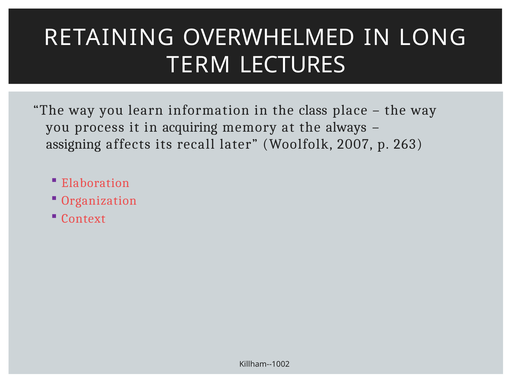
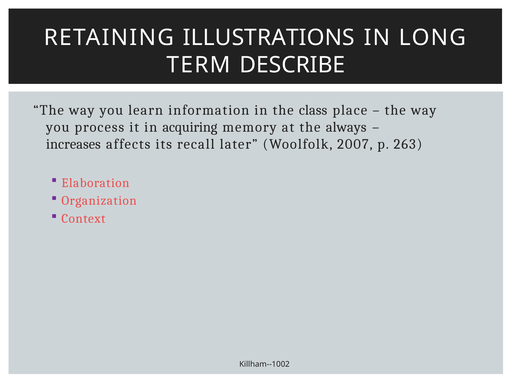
OVERWHELMED: OVERWHELMED -> ILLUSTRATIONS
LECTURES: LECTURES -> DESCRIBE
assigning: assigning -> increases
